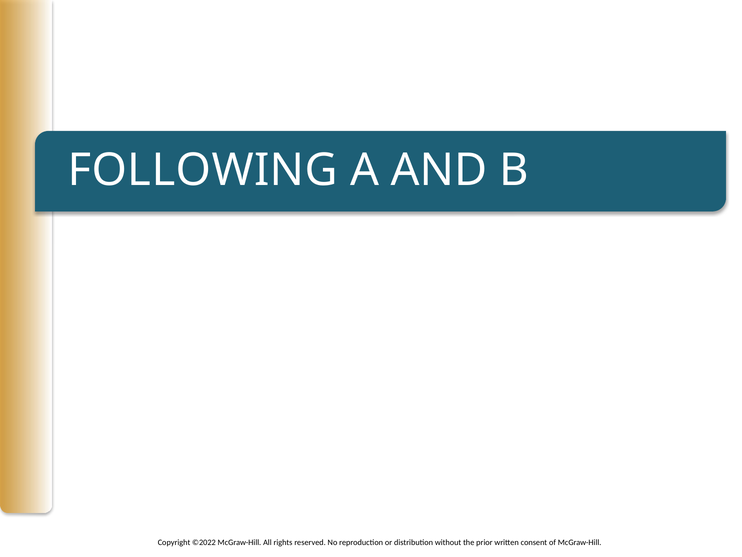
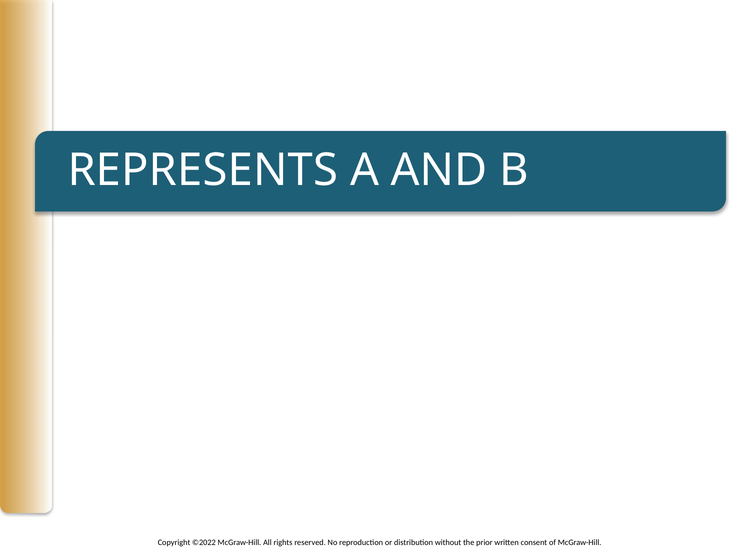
FOLLOWING: FOLLOWING -> REPRESENTS
